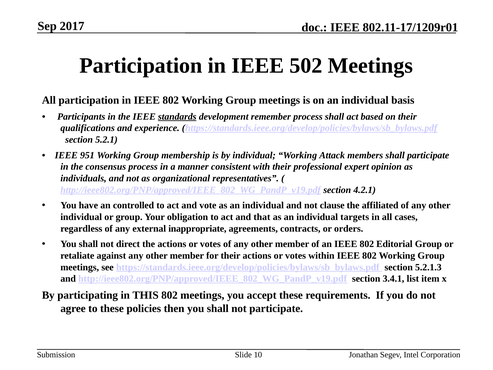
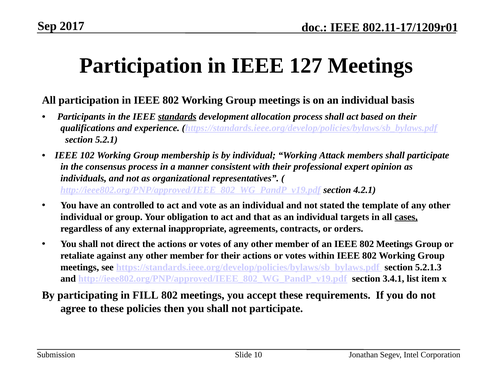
502: 502 -> 127
remember: remember -> allocation
951: 951 -> 102
clause: clause -> stated
affiliated: affiliated -> template
cases underline: none -> present
IEEE 802 Editorial: Editorial -> Meetings
THIS: THIS -> FILL
